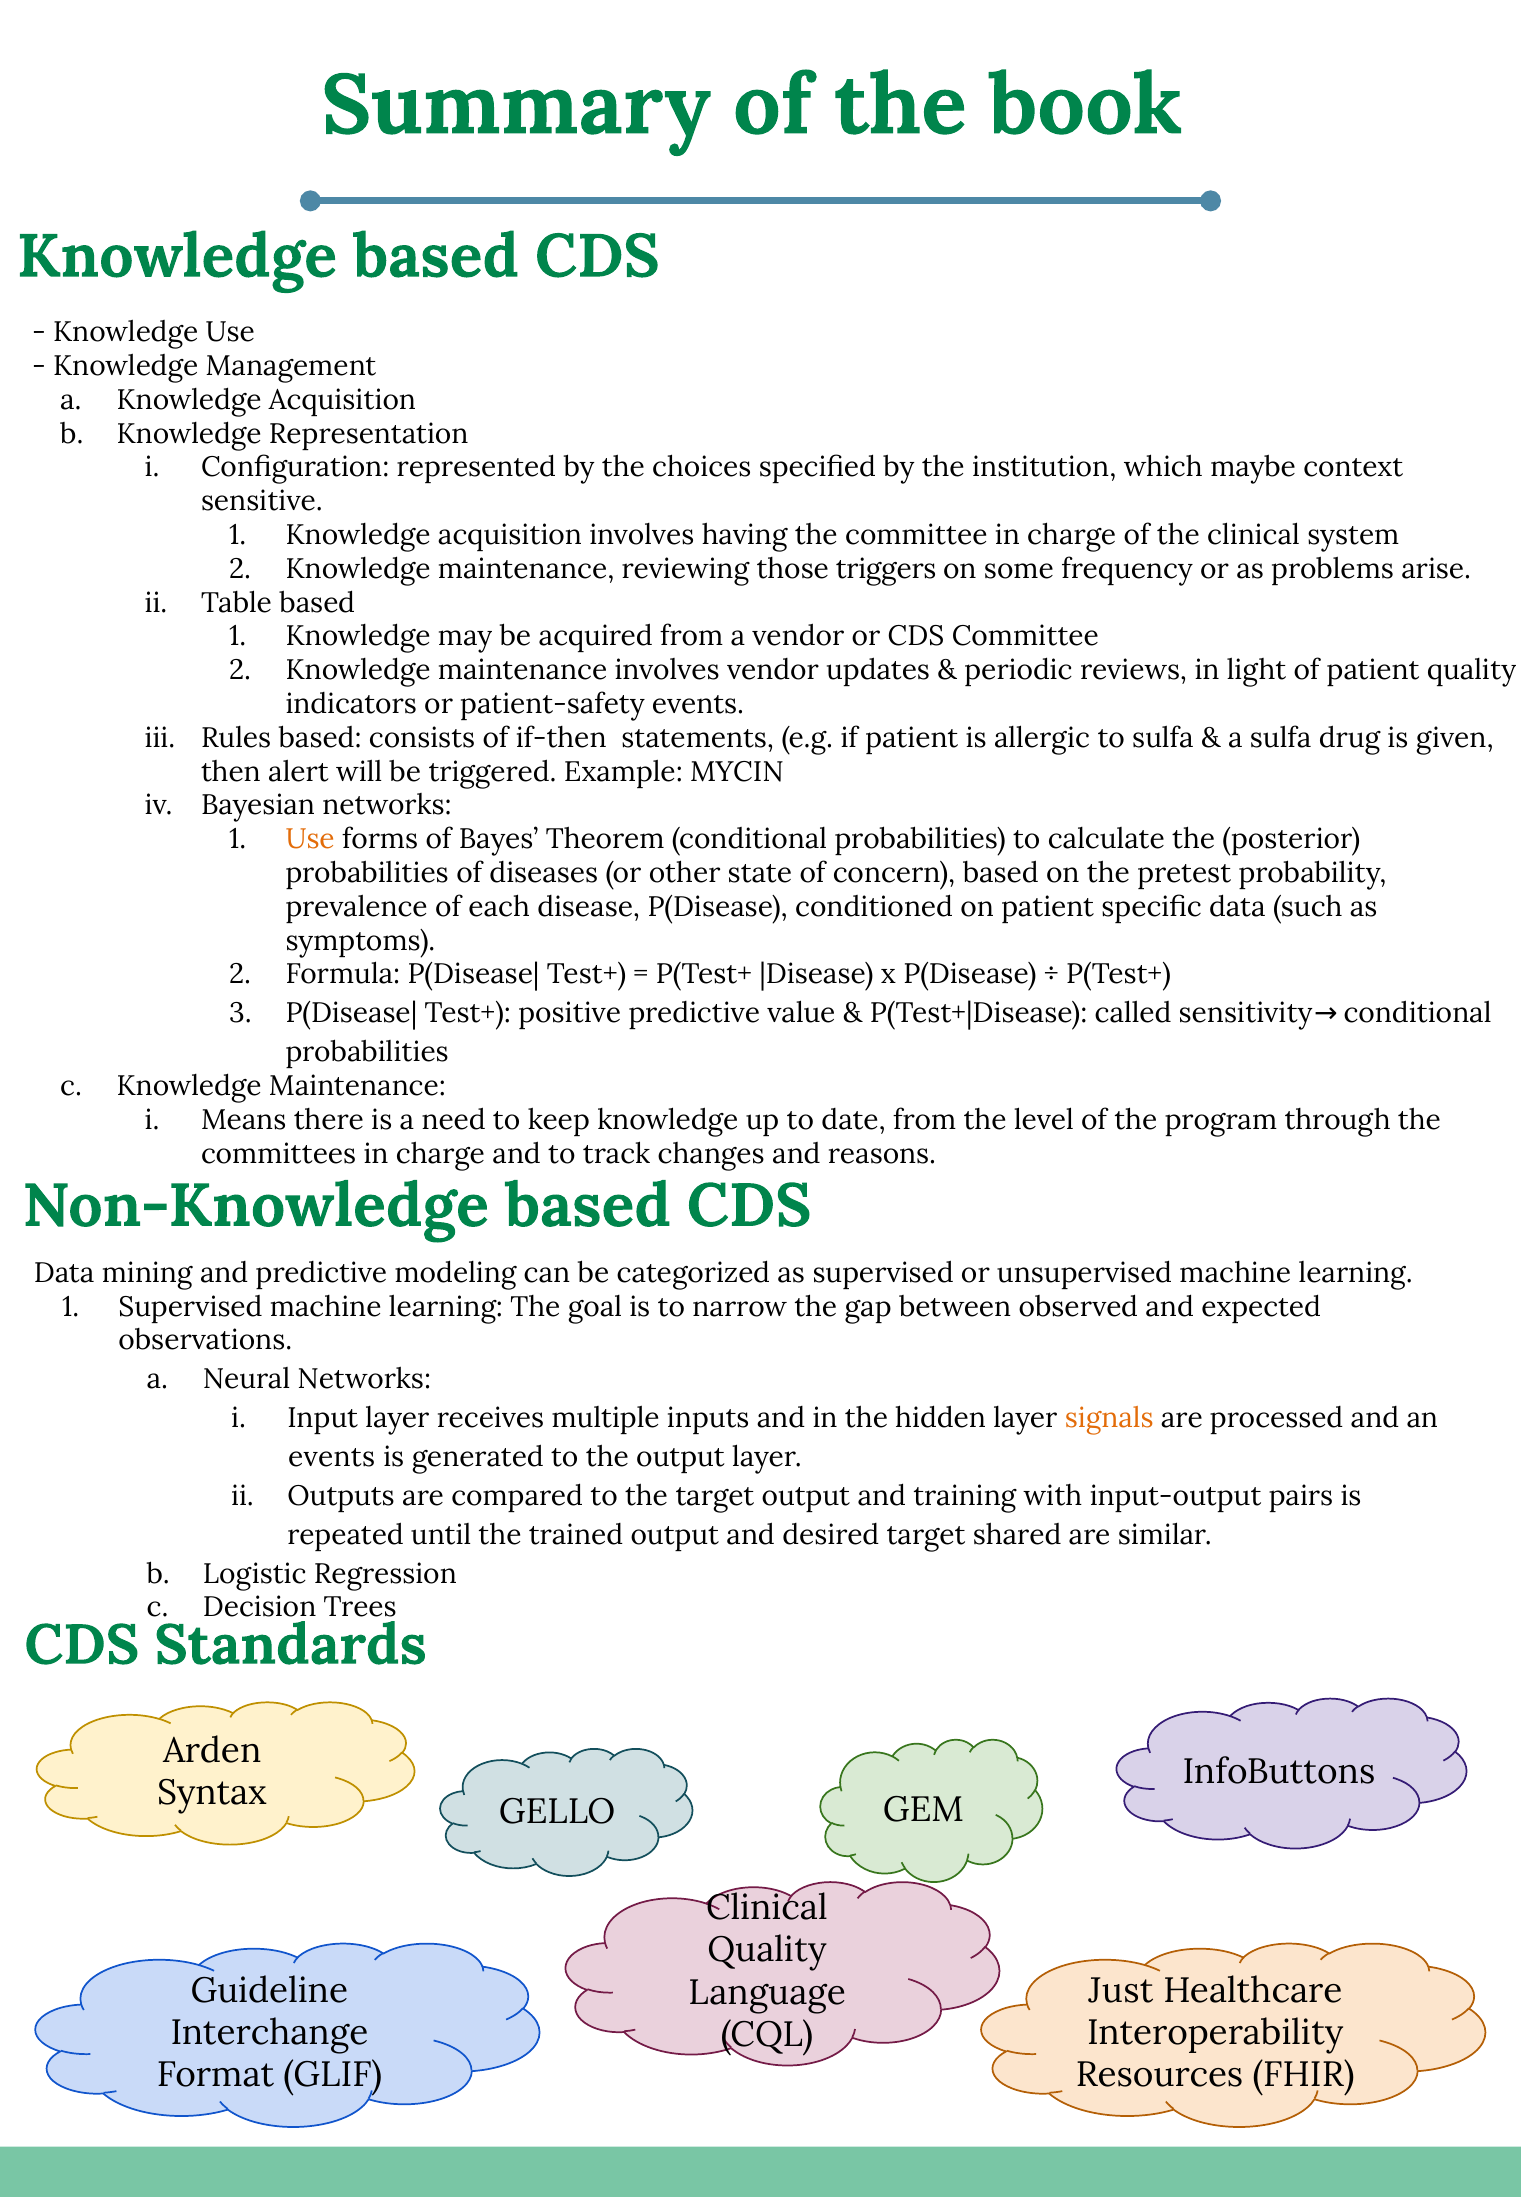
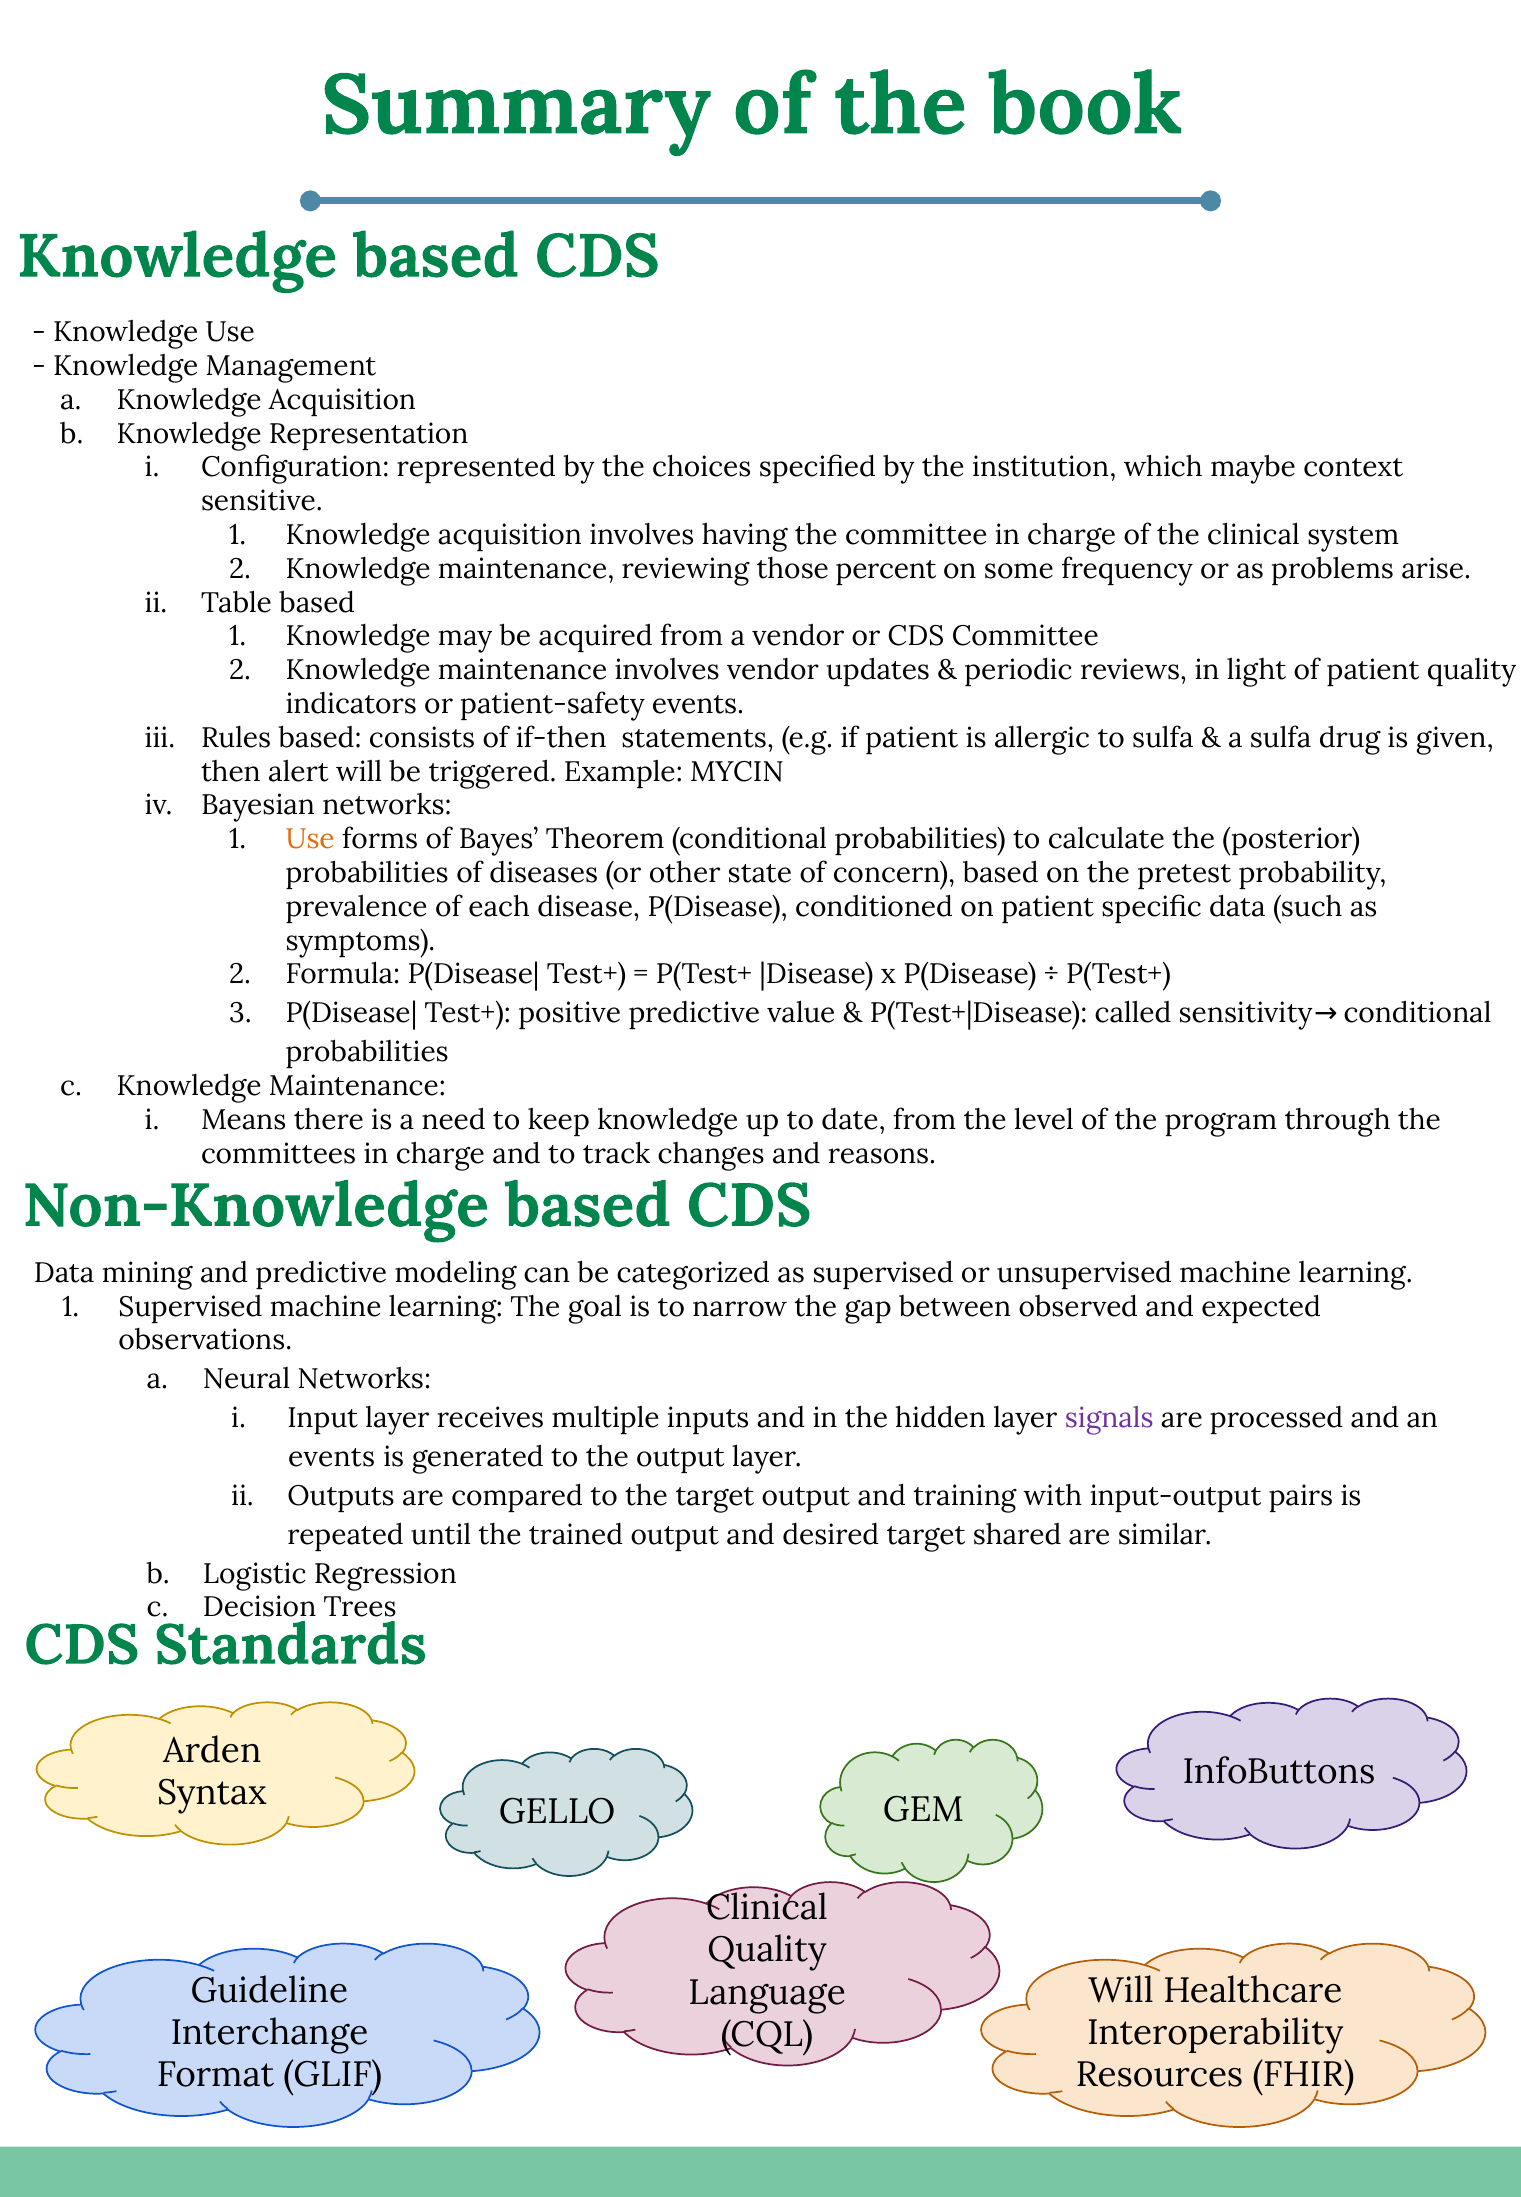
triggers: triggers -> percent
signals colour: orange -> purple
Just at (1121, 1991): Just -> Will
